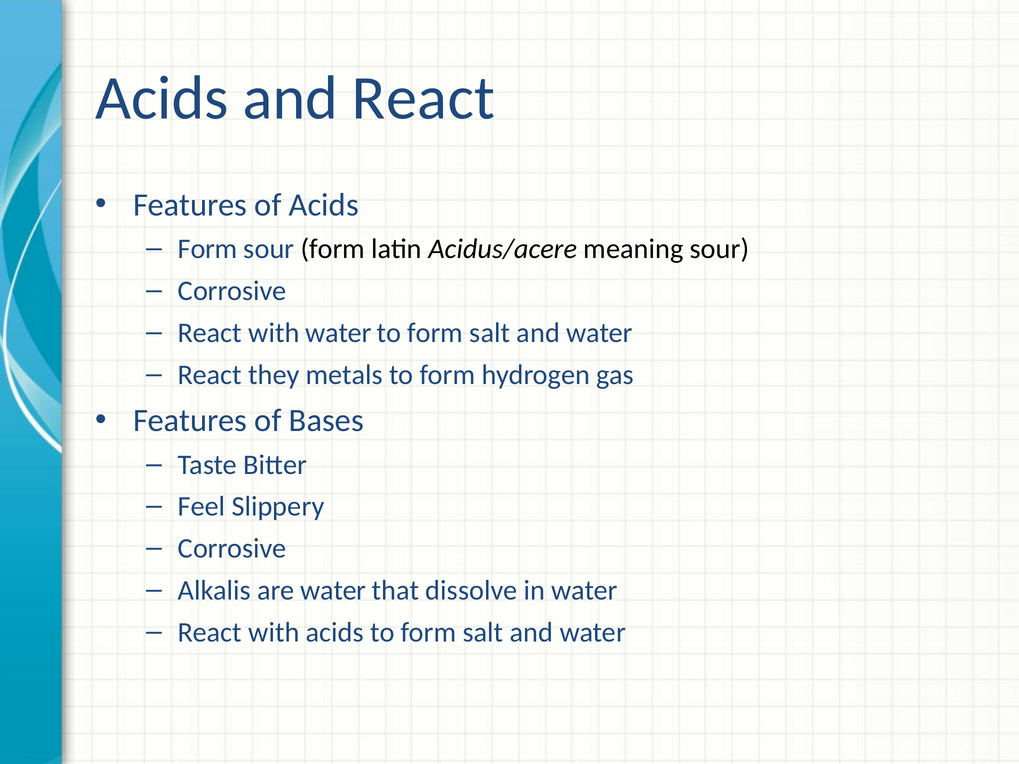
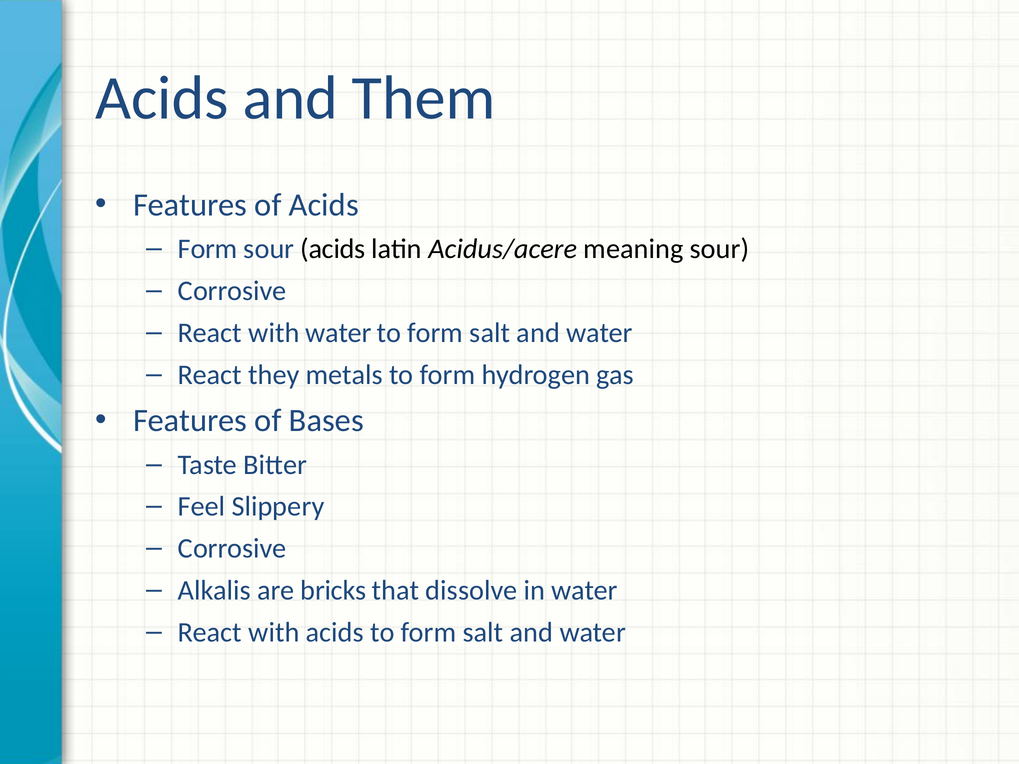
and React: React -> Them
sour form: form -> acids
are water: water -> bricks
